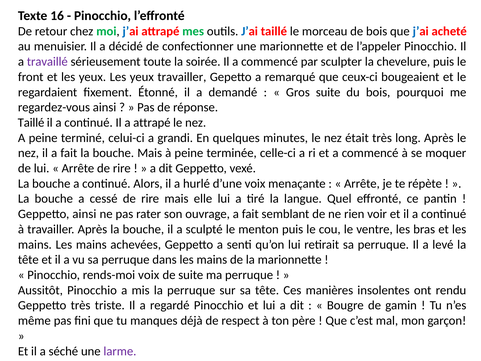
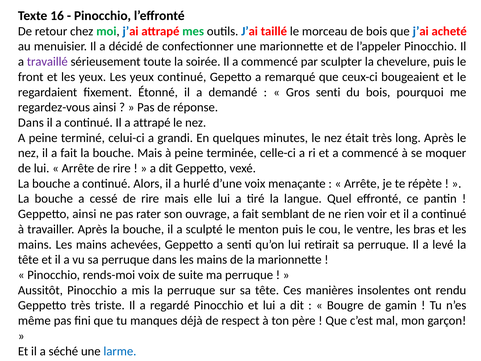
yeux travailler: travailler -> continué
Gros suite: suite -> senti
Taillé at (31, 123): Taillé -> Dans
larme colour: purple -> blue
